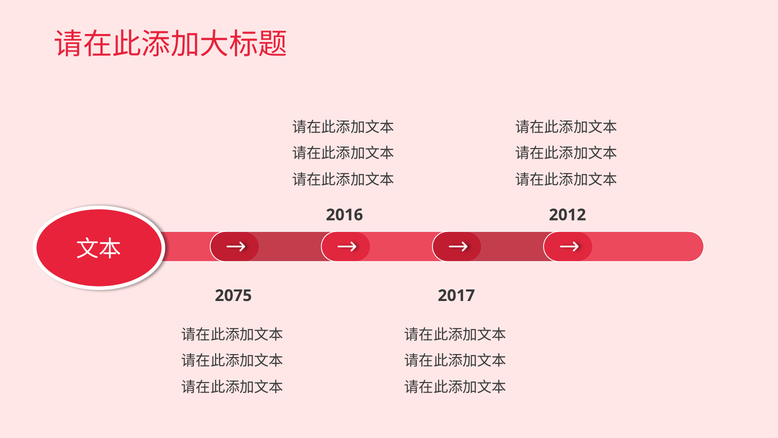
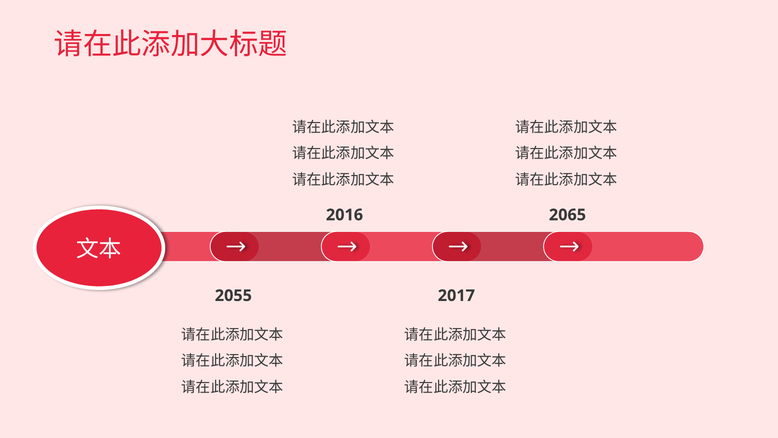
2012: 2012 -> 2065
2075: 2075 -> 2055
